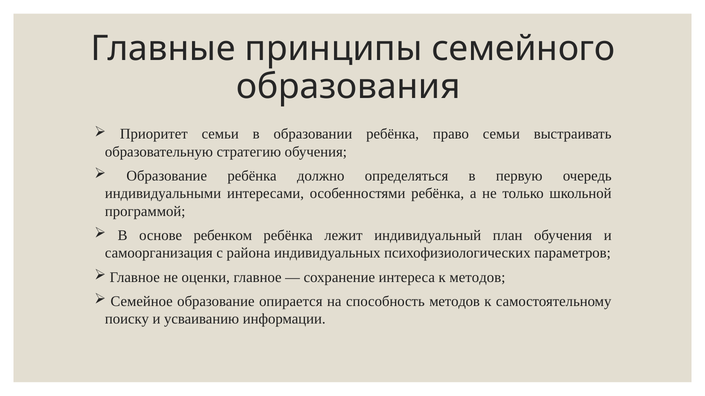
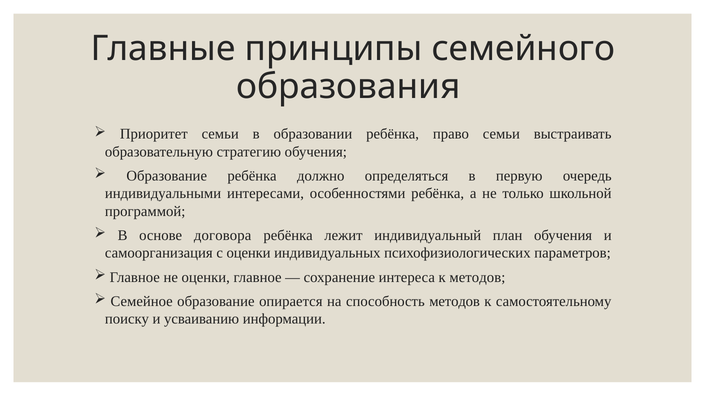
ребенком: ребенком -> договора
с района: района -> оценки
